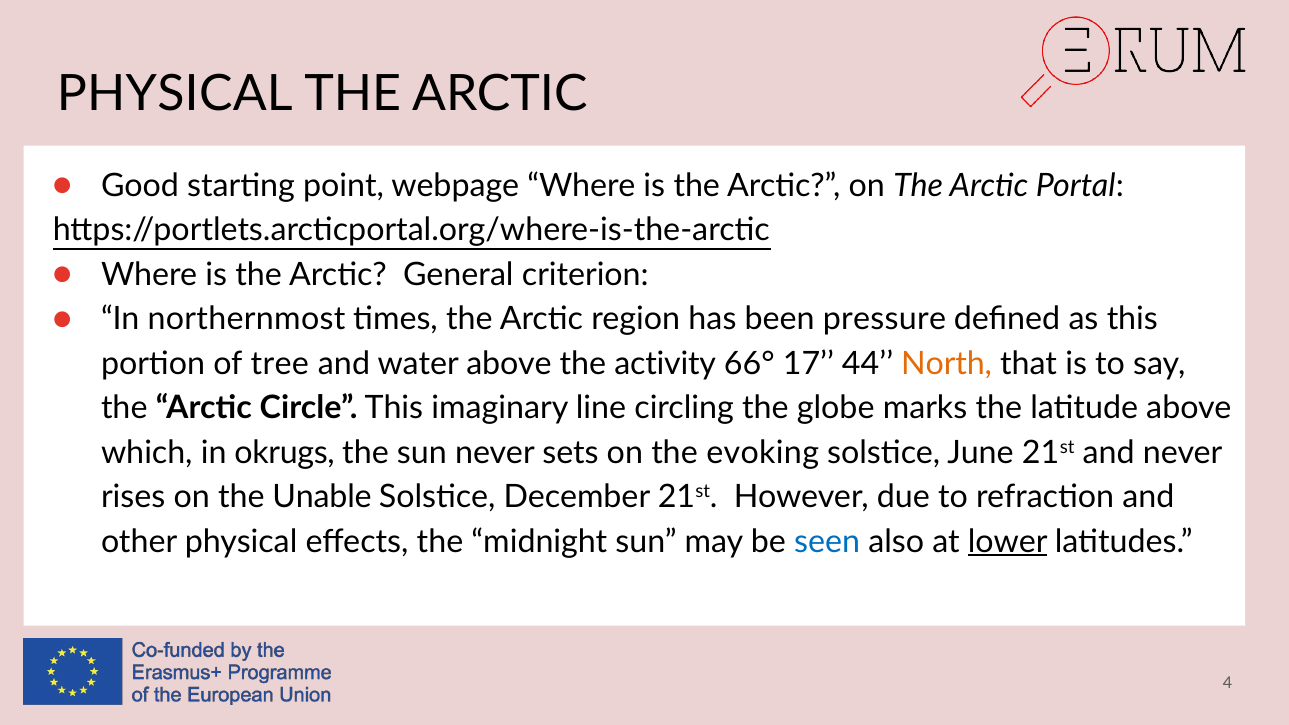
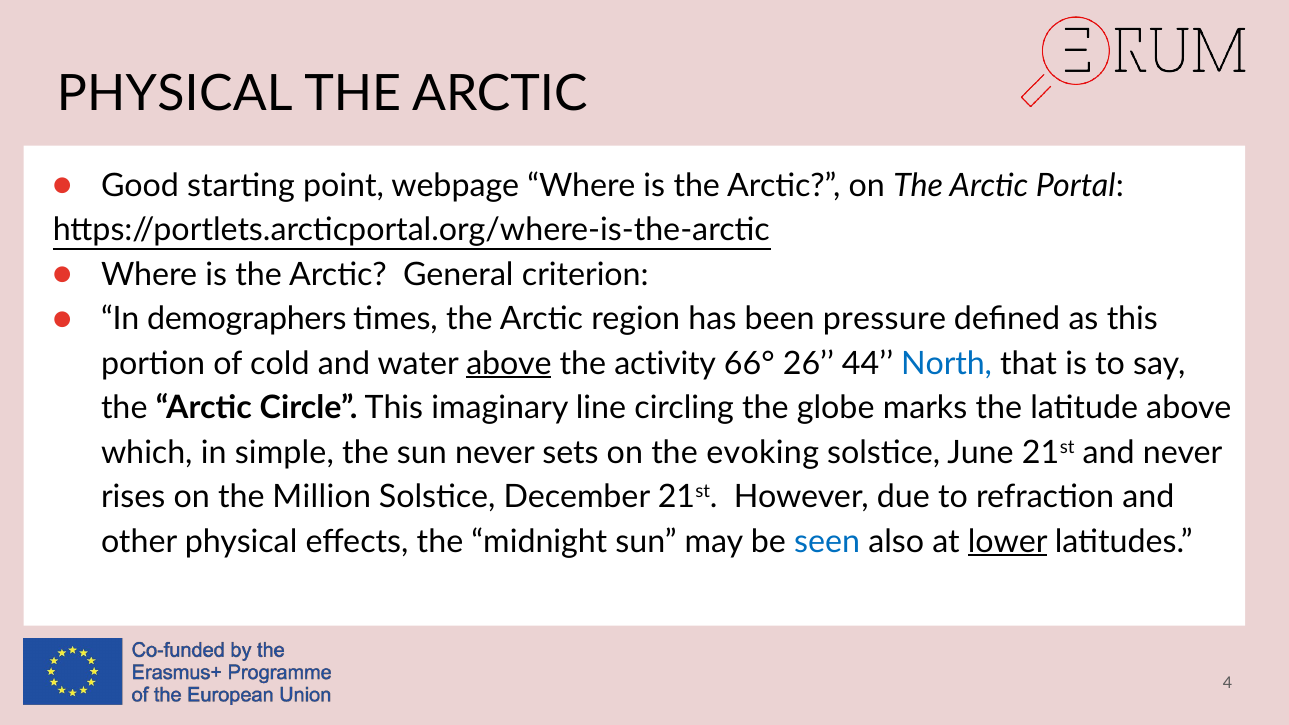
northernmost: northernmost -> demographers
tree: tree -> cold
above at (509, 364) underline: none -> present
17: 17 -> 26
North colour: orange -> blue
okrugs: okrugs -> simple
Unable: Unable -> Million
